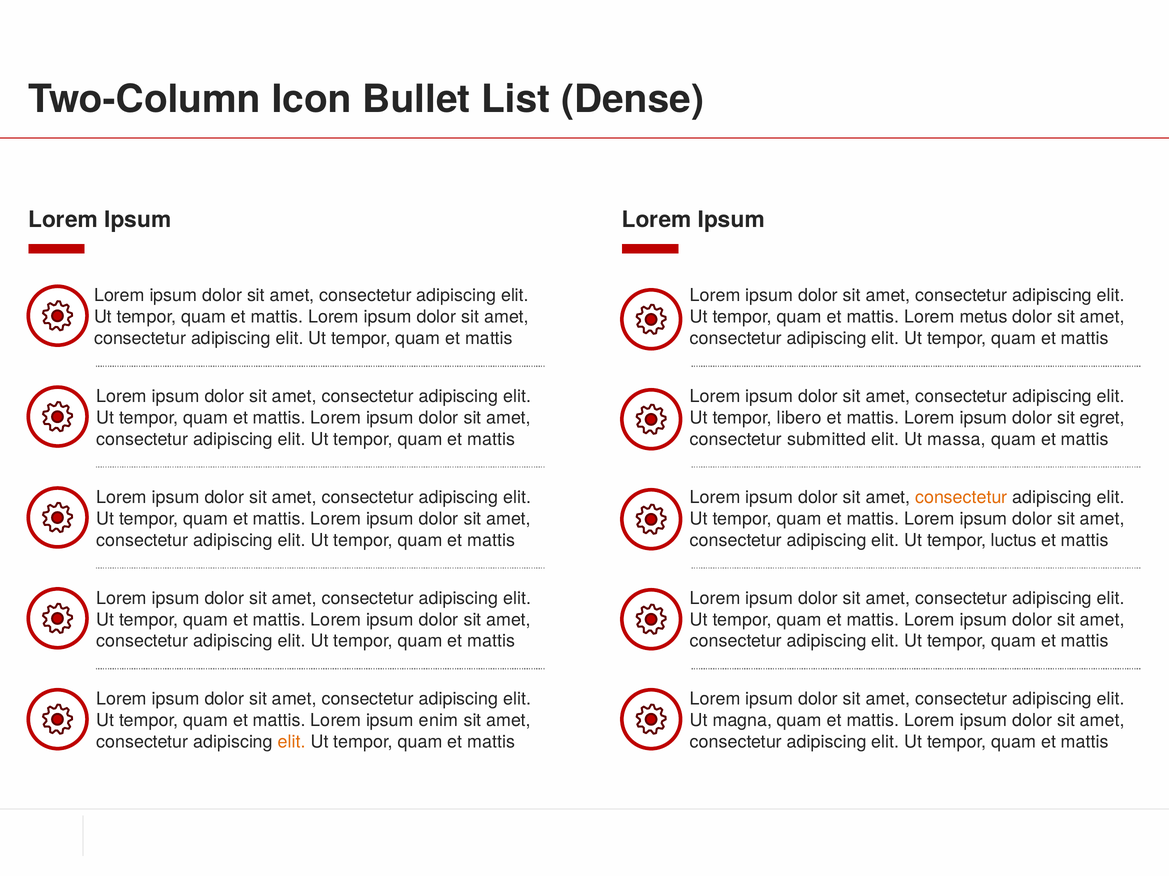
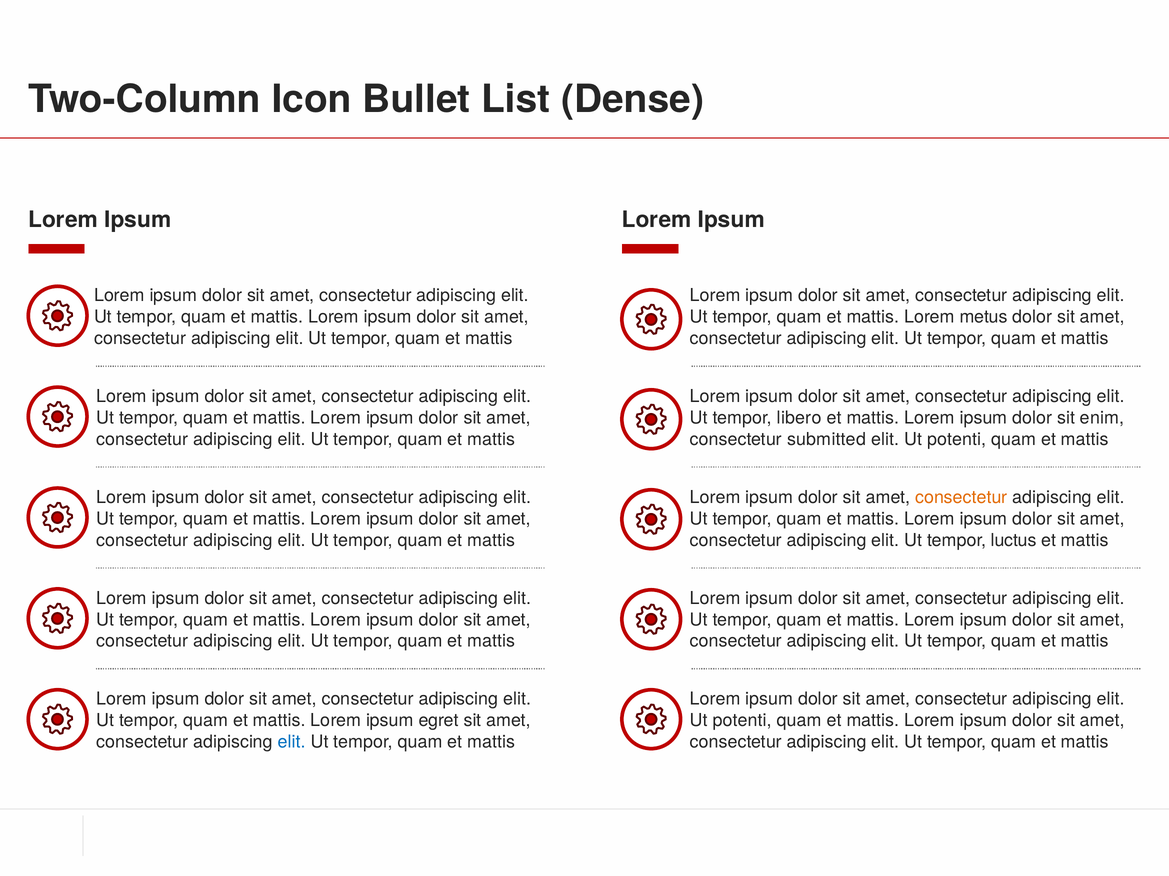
egret: egret -> enim
massa at (957, 440): massa -> potenti
enim: enim -> egret
magna at (742, 721): magna -> potenti
elit at (292, 743) colour: orange -> blue
